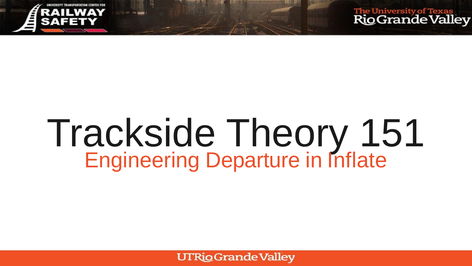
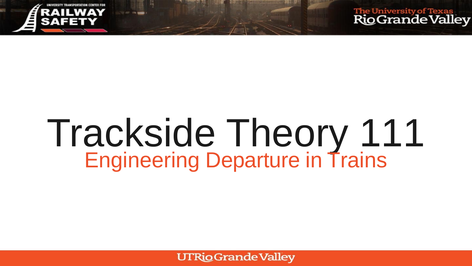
151: 151 -> 111
Inflate: Inflate -> Trains
